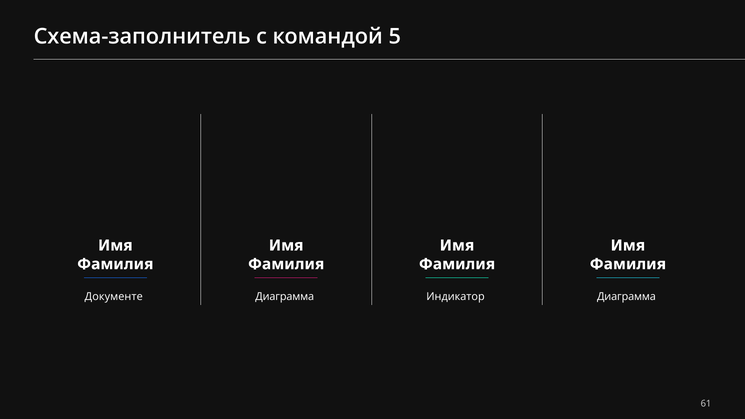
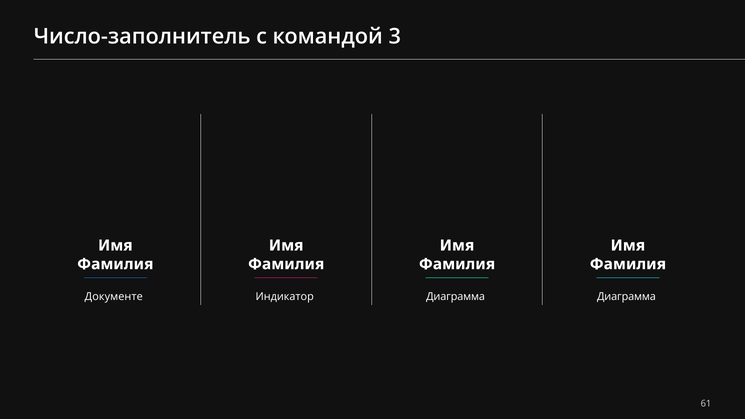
Схема-заполнитель: Схема-заполнитель -> Число-заполнитель
5: 5 -> 3
Диаграмма at (285, 297): Диаграмма -> Индикатор
Индикатор at (456, 297): Индикатор -> Диаграмма
